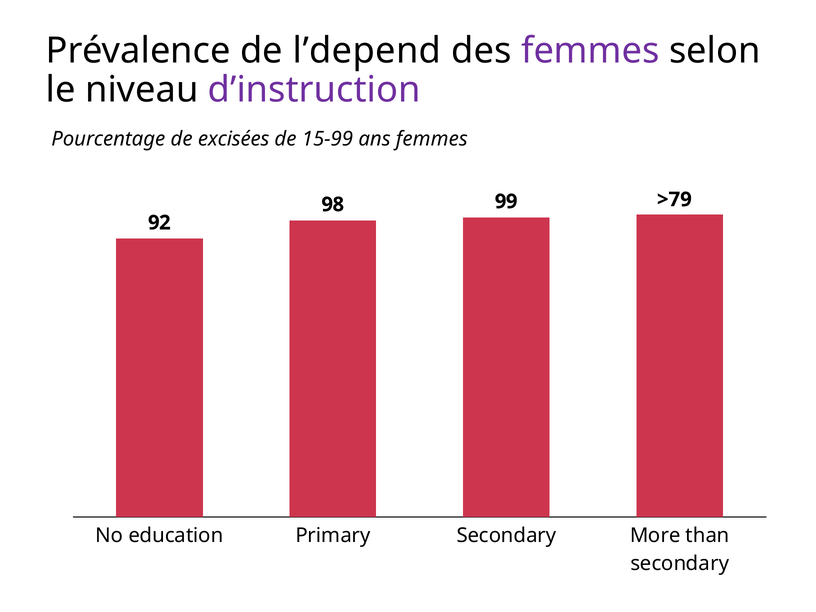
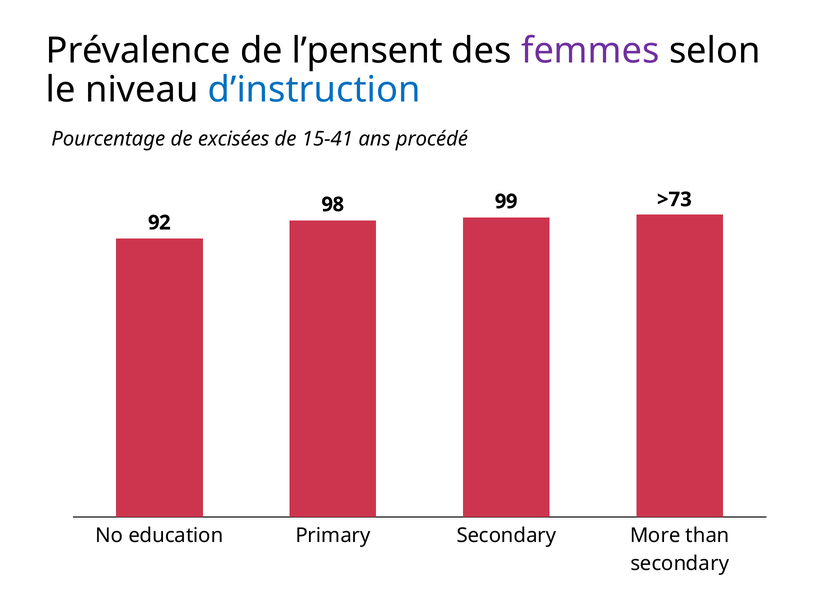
l’depend: l’depend -> l’pensent
d’instruction colour: purple -> blue
15-99: 15-99 -> 15-41
ans femmes: femmes -> procédé
>79: >79 -> >73
